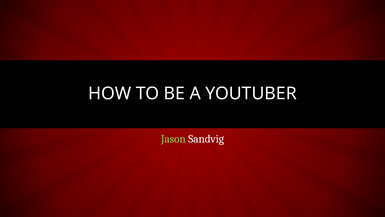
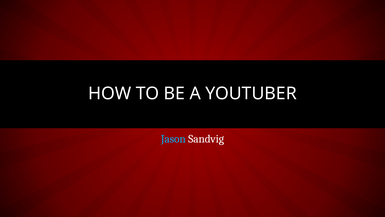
Jason colour: light green -> light blue
